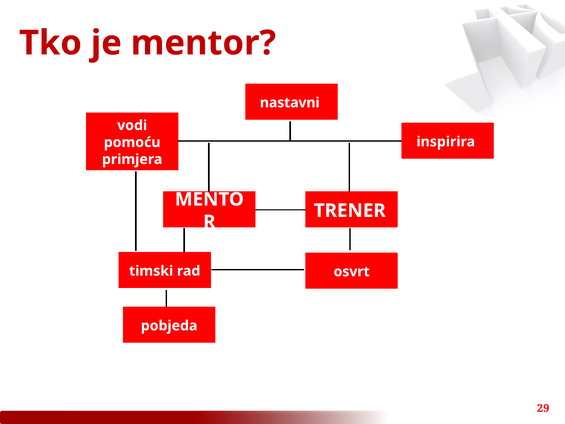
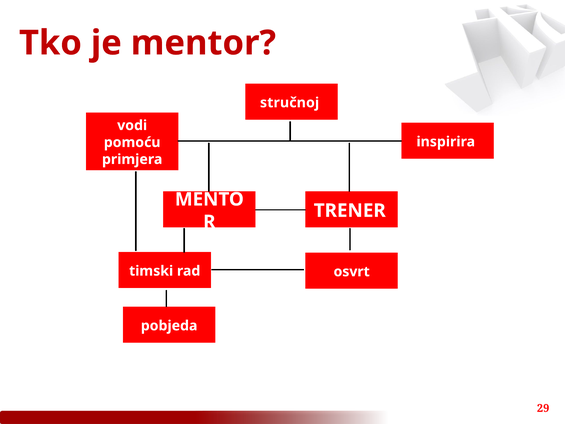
nastavni: nastavni -> stručnoj
